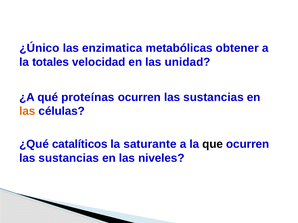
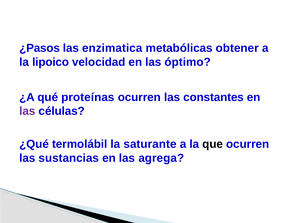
¿Único: ¿Único -> ¿Pasos
totales: totales -> lipoico
unidad: unidad -> óptimo
sustancias at (214, 98): sustancias -> constantes
las at (27, 111) colour: orange -> purple
catalíticos: catalíticos -> termolábil
niveles: niveles -> agrega
